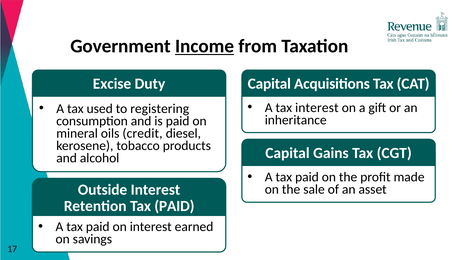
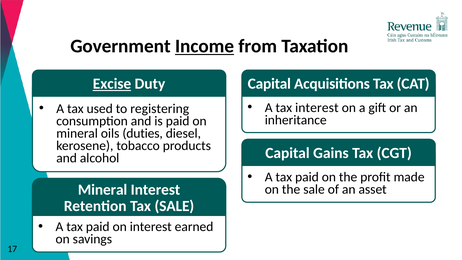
Excise underline: none -> present
credit: credit -> duties
Outside at (103, 190): Outside -> Mineral
Retention Tax PAID: PAID -> SALE
